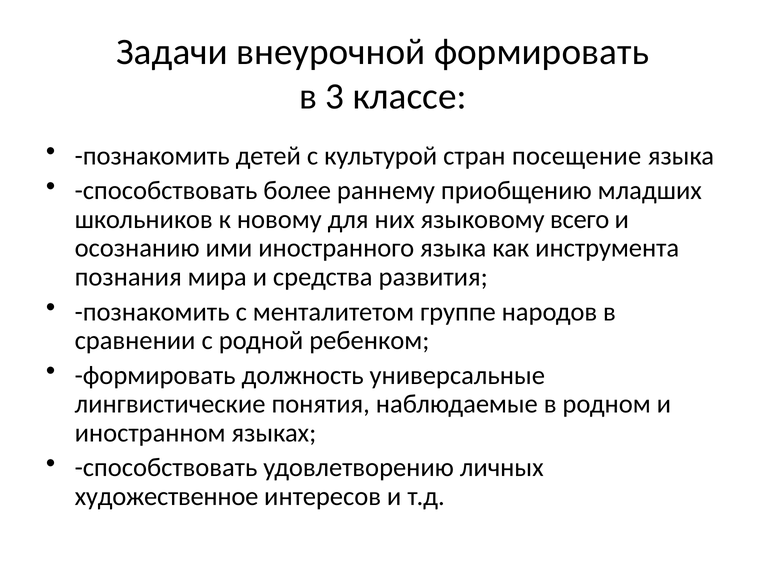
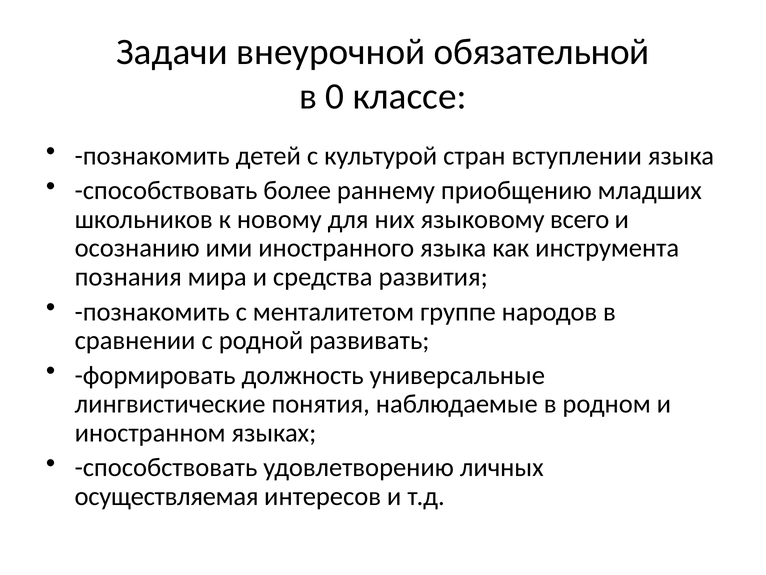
внеурочной формировать: формировать -> обязательной
3: 3 -> 0
посещение: посещение -> вступлении
ребенком: ребенком -> развивать
художественное: художественное -> осуществляемая
